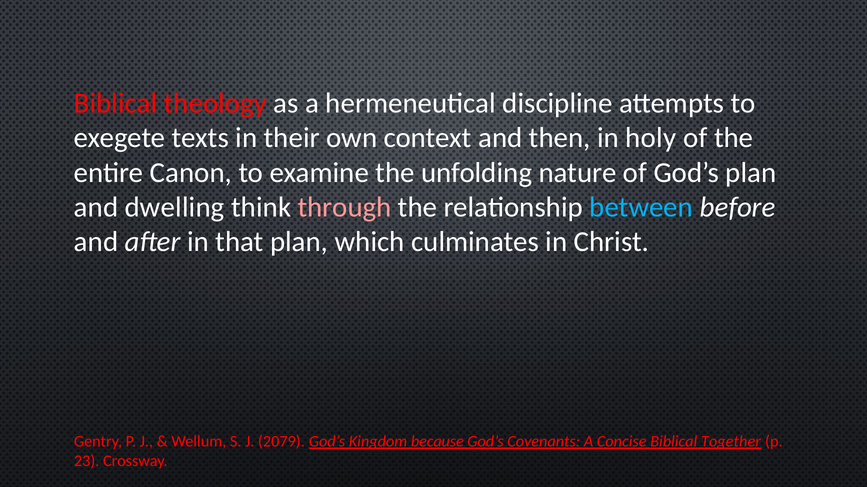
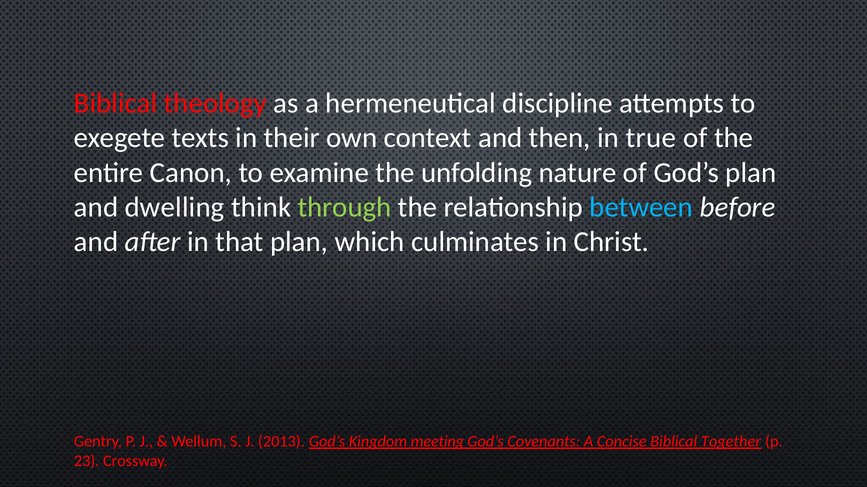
holy: holy -> true
through colour: pink -> light green
2079: 2079 -> 2013
because: because -> meeting
